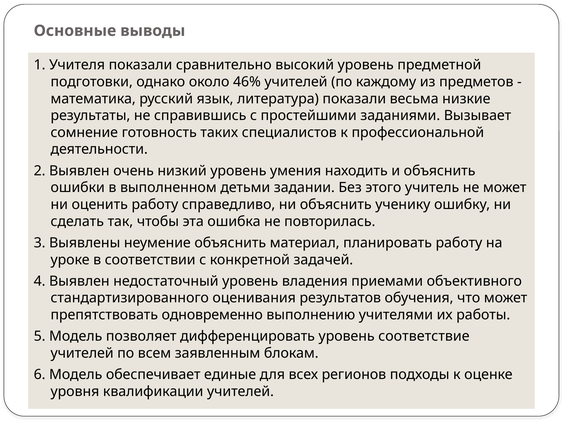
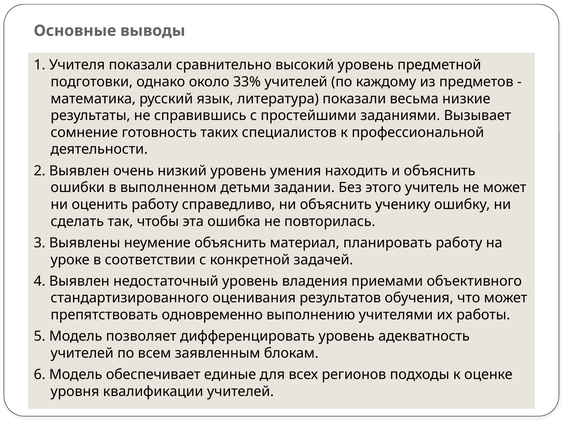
46%: 46% -> 33%
соответствие: соответствие -> адекватность
